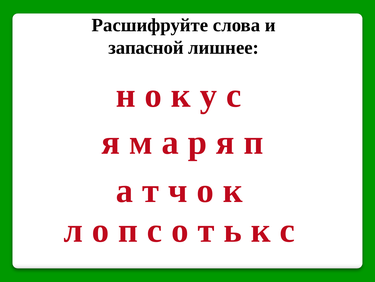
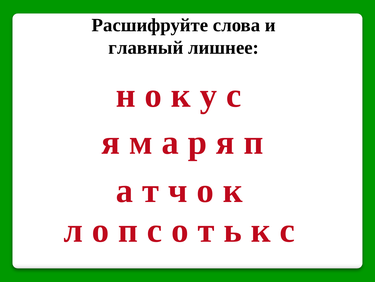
запасной: запасной -> главный
